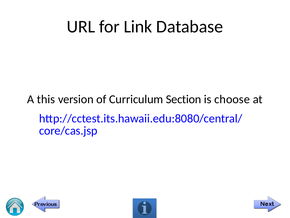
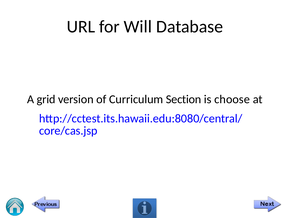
Link: Link -> Will
this: this -> grid
